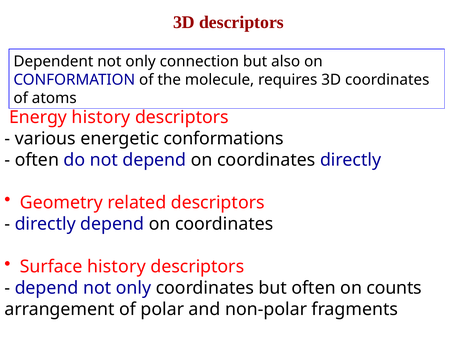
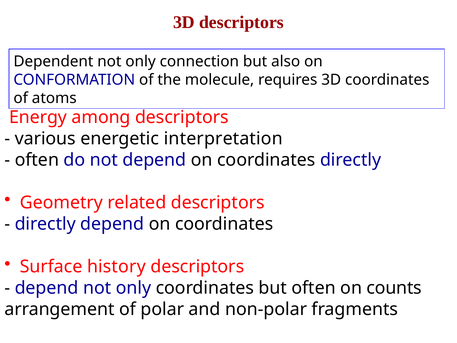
Energy history: history -> among
conformations: conformations -> interpretation
